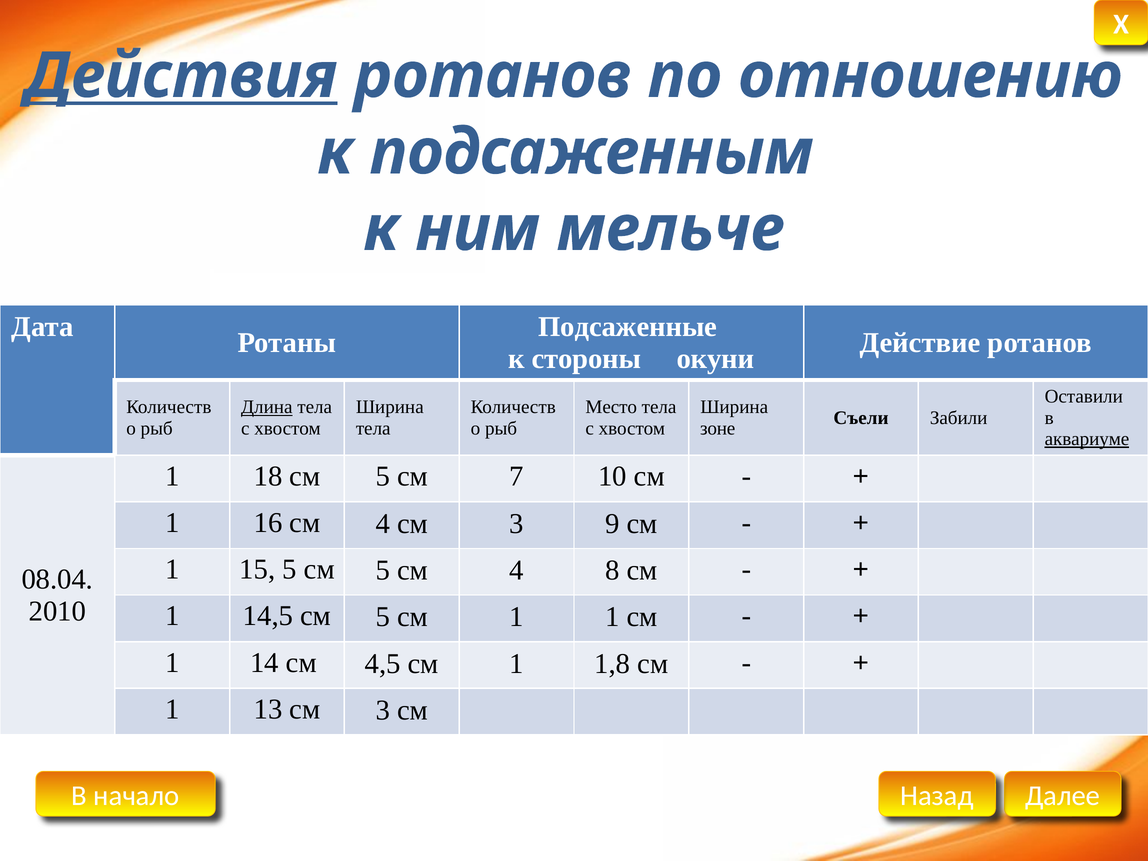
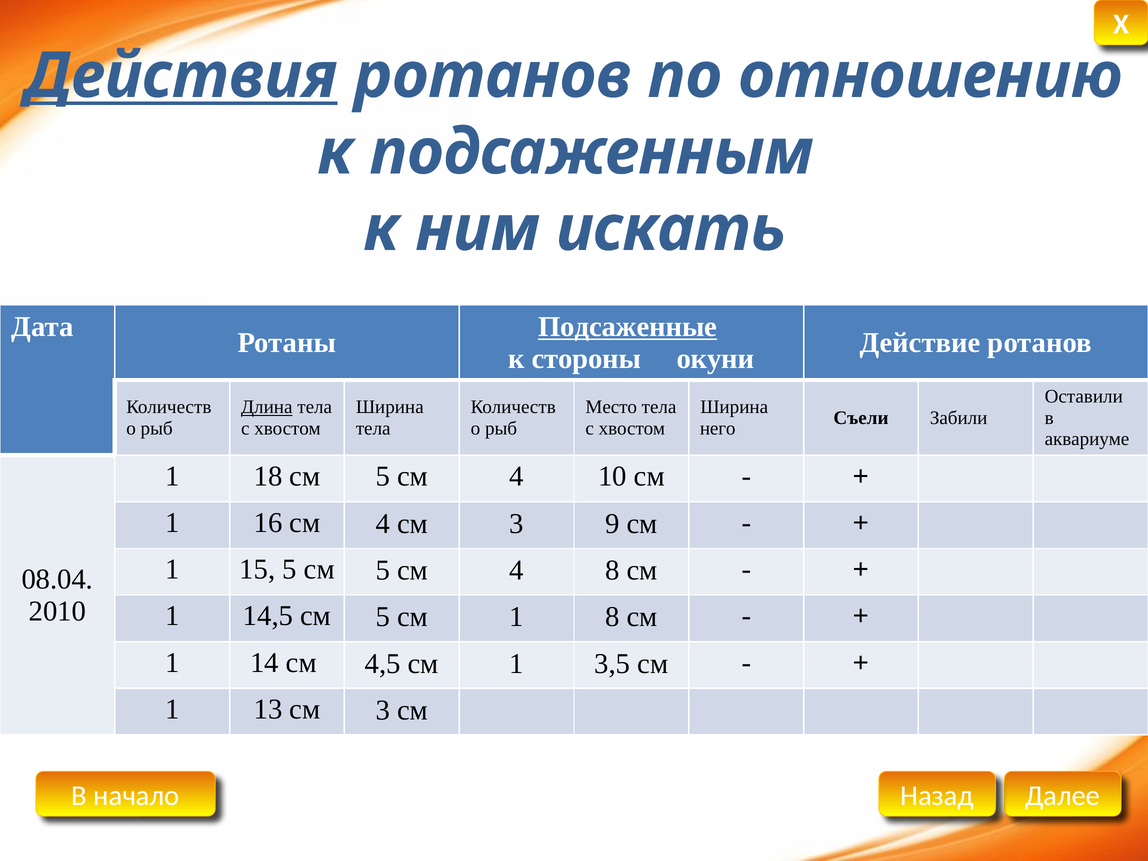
мельче: мельче -> искать
Подсаженные underline: none -> present
зоне: зоне -> него
аквариуме underline: present -> none
7 at (517, 476): 7 -> 4
1 1: 1 -> 8
1,8: 1,8 -> 3,5
